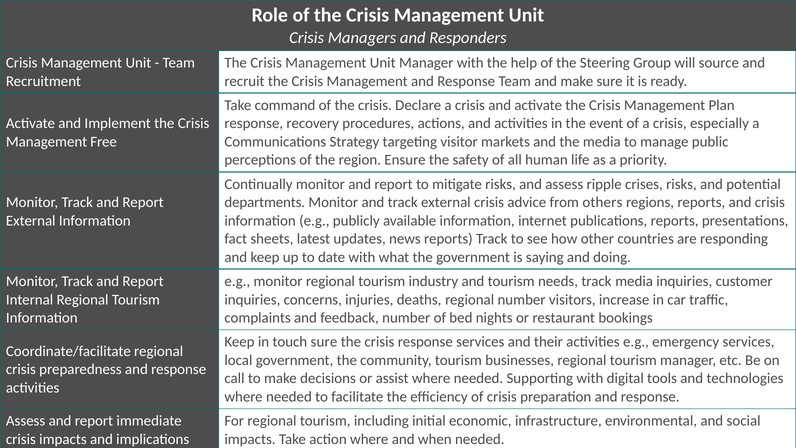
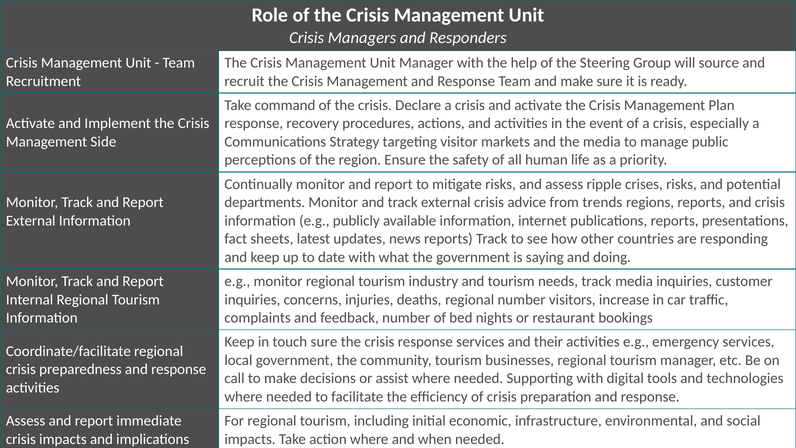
Free: Free -> Side
others: others -> trends
